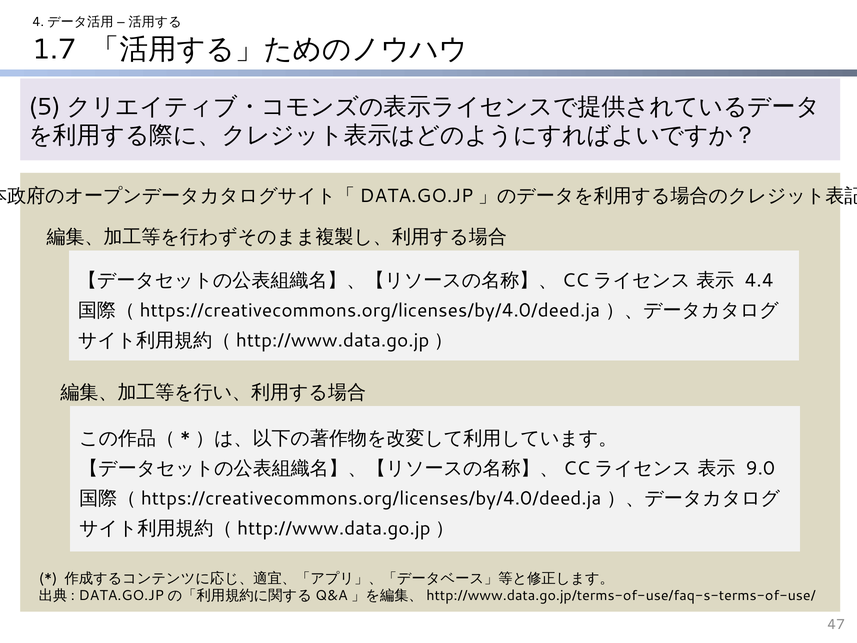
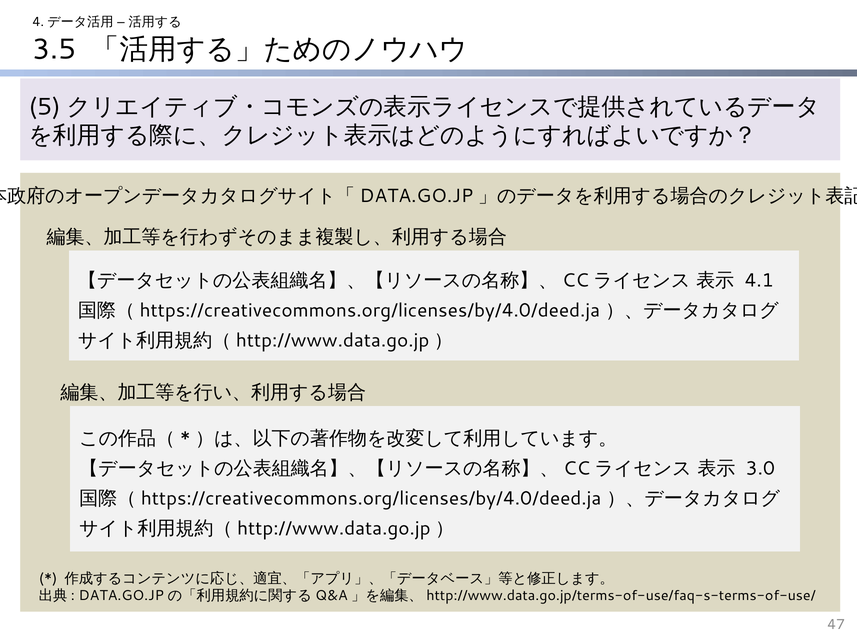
1.7: 1.7 -> 3.5
4.4: 4.4 -> 4.1
9.0: 9.0 -> 3.0
